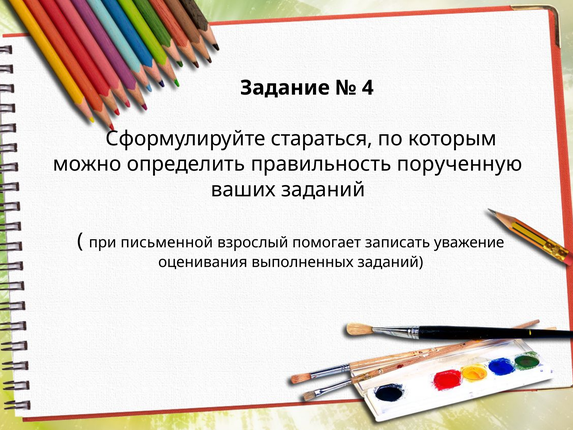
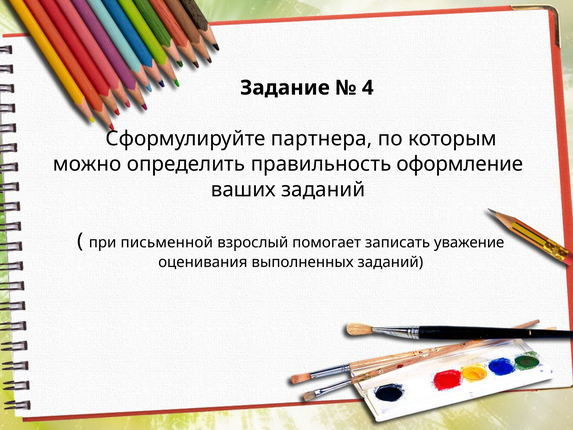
стараться: стараться -> партнера
порученную: порученную -> оформление
